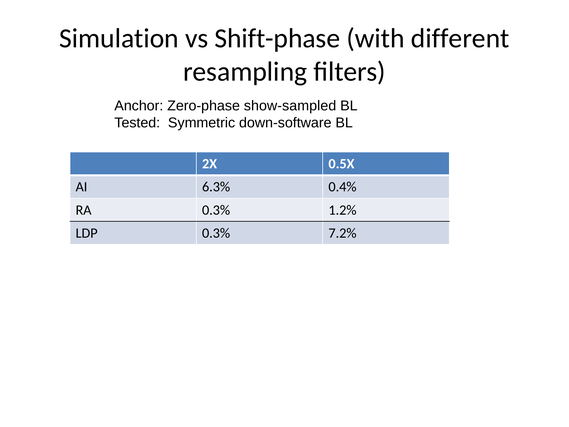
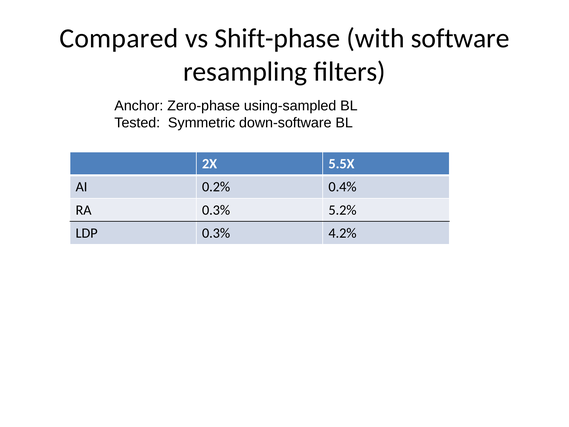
Simulation: Simulation -> Compared
different: different -> software
show-sampled: show-sampled -> using-sampled
0.5X: 0.5X -> 5.5X
6.3%: 6.3% -> 0.2%
1.2%: 1.2% -> 5.2%
7.2%: 7.2% -> 4.2%
